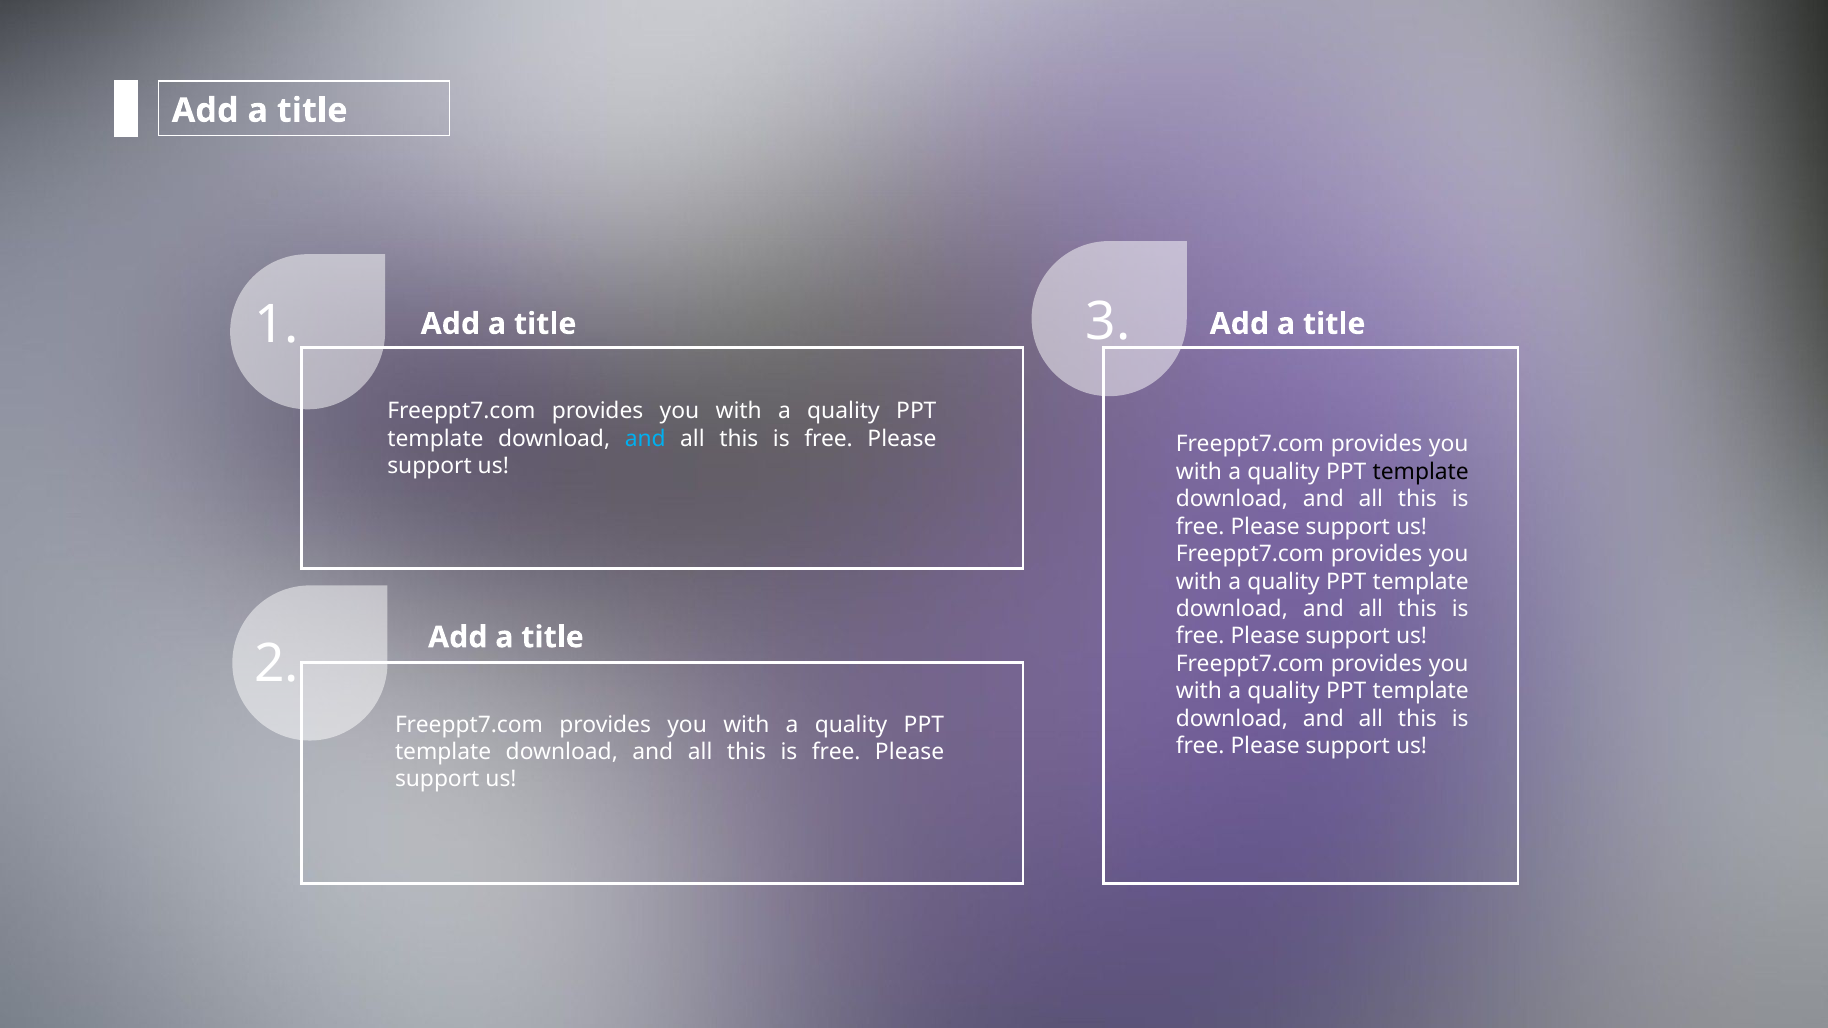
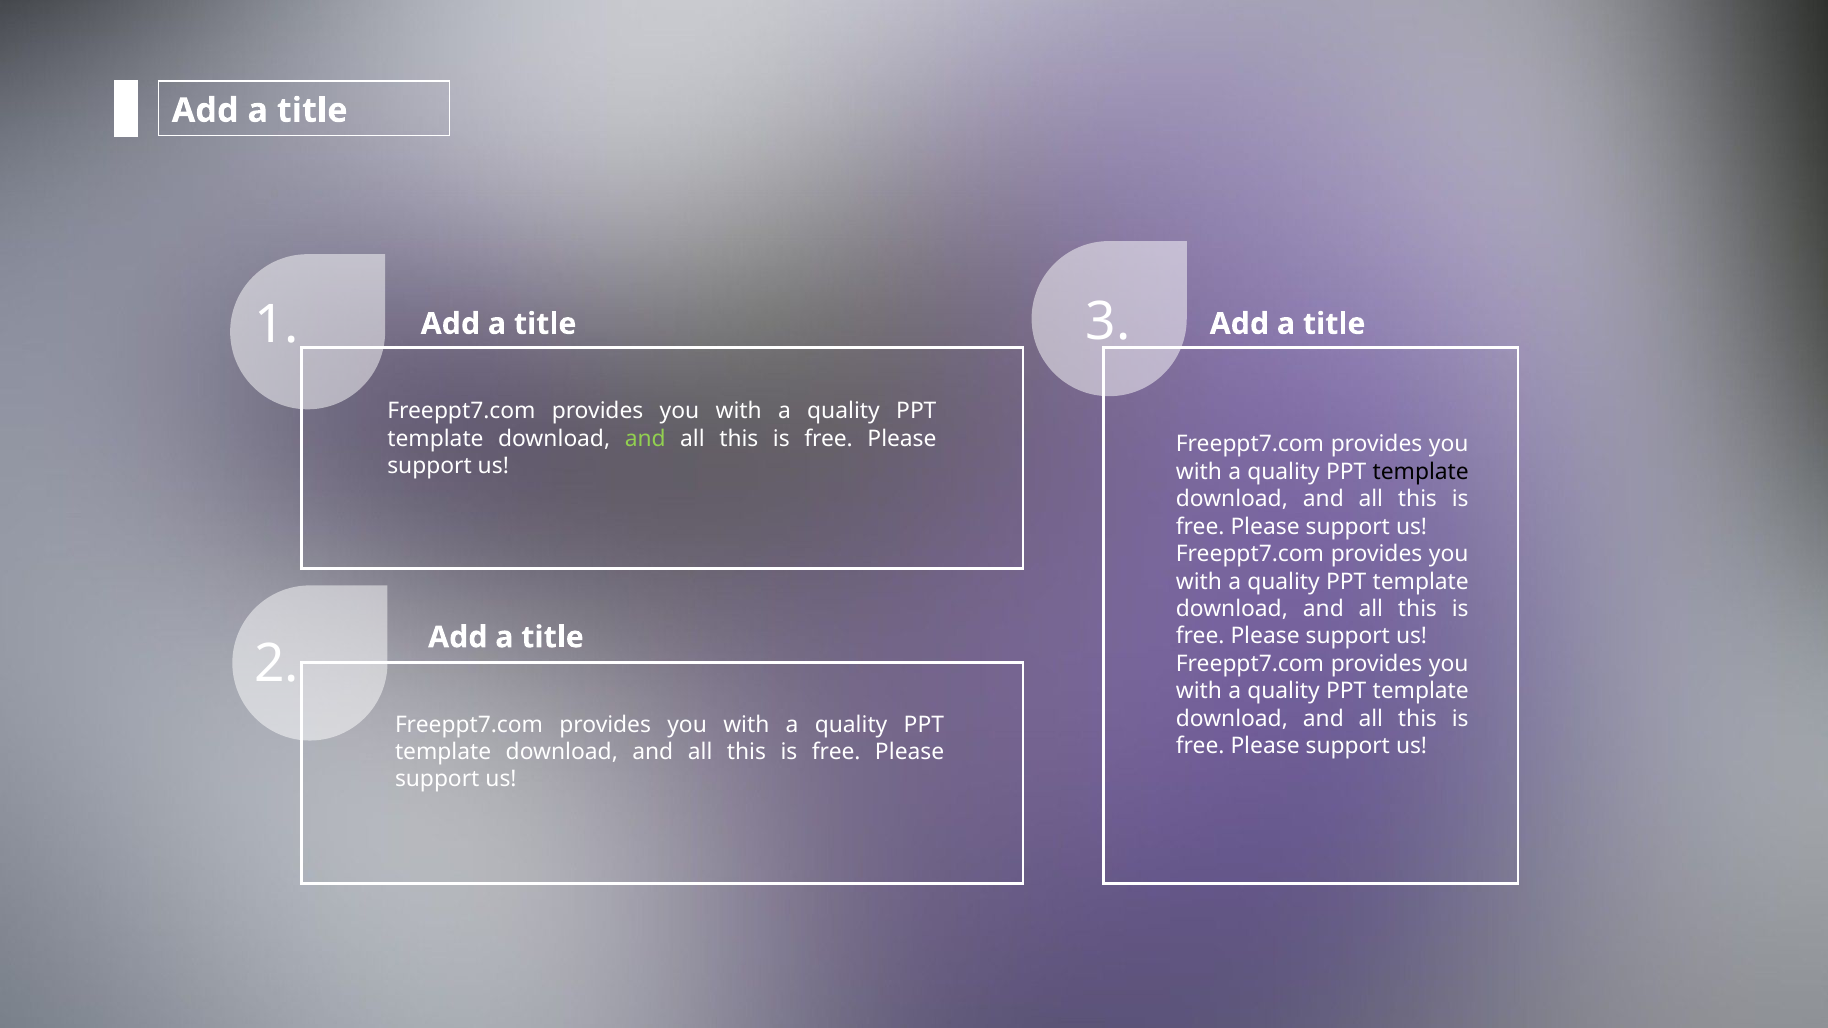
and at (645, 439) colour: light blue -> light green
